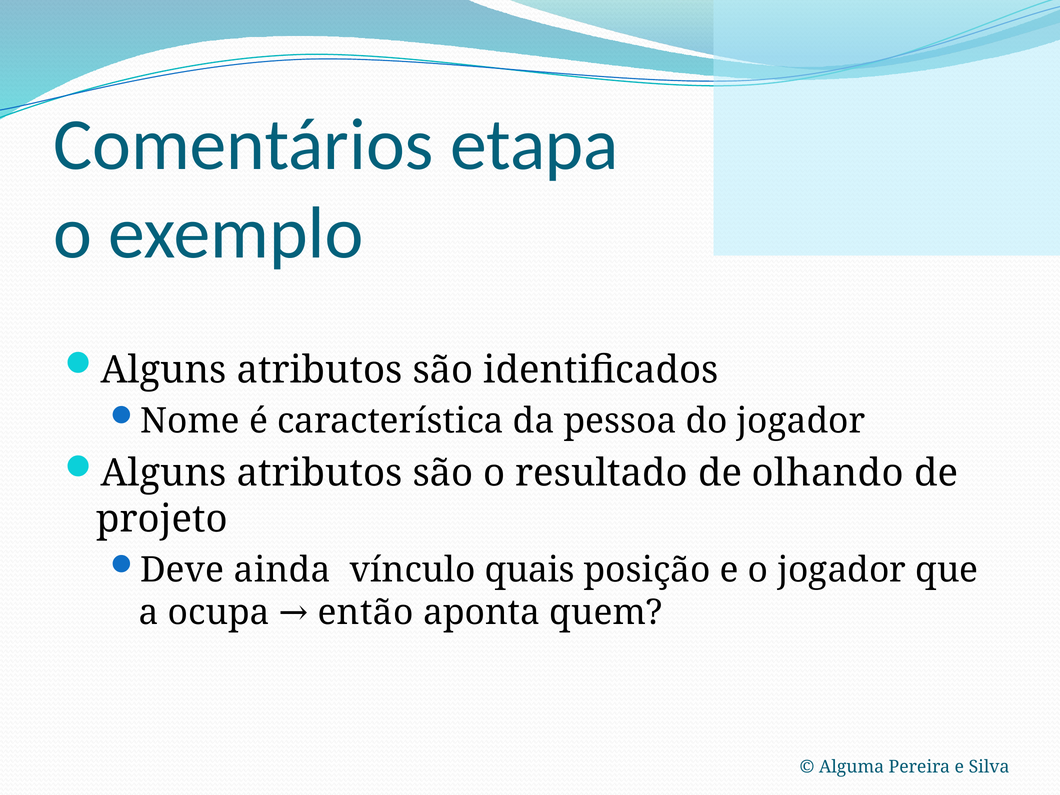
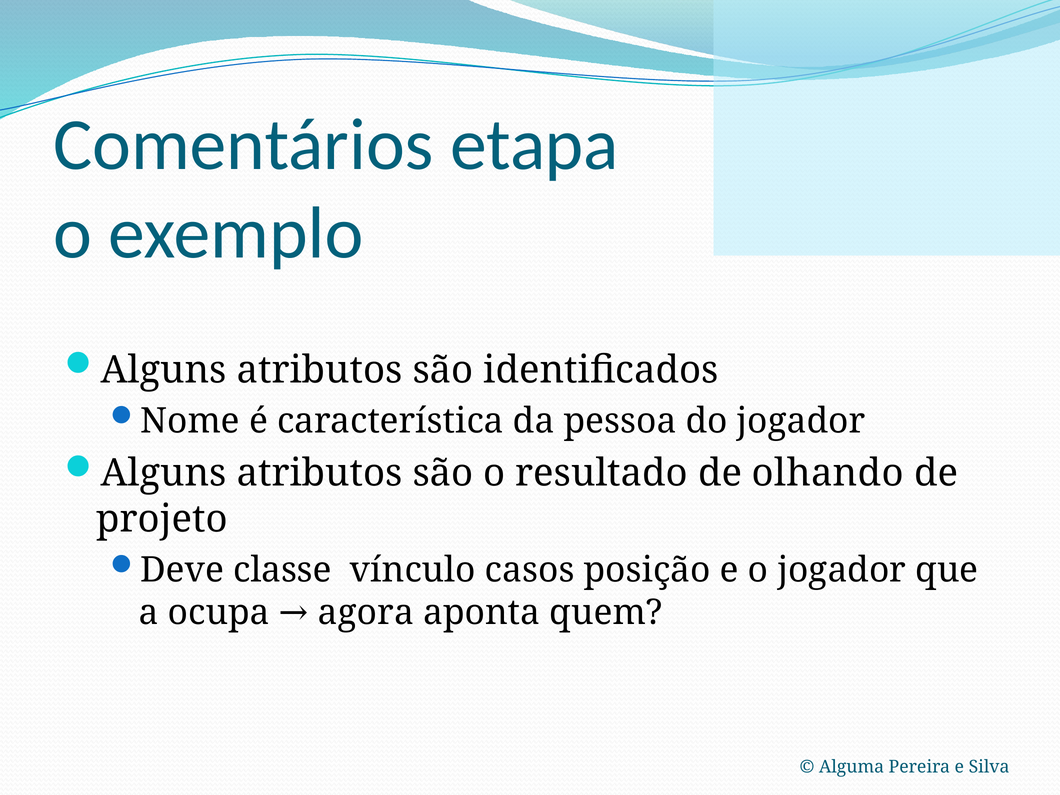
ainda: ainda -> classe
quais: quais -> casos
então: então -> agora
